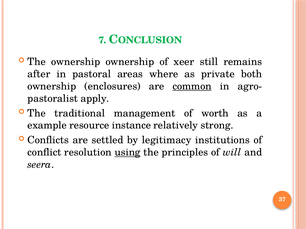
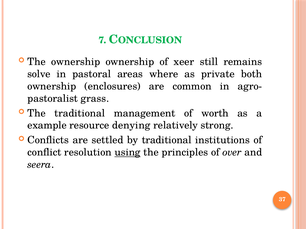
after: after -> solve
common underline: present -> none
apply: apply -> grass
instance: instance -> denying
by legitimacy: legitimacy -> traditional
will: will -> over
